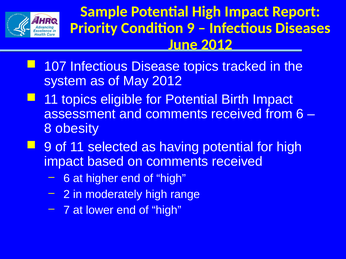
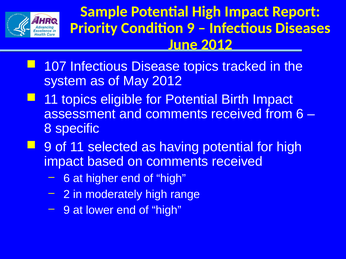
obesity: obesity -> specific
7 at (67, 211): 7 -> 9
